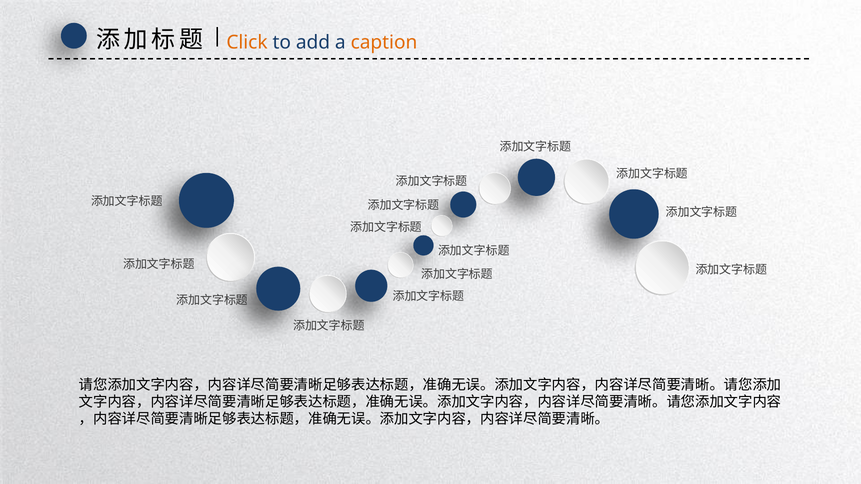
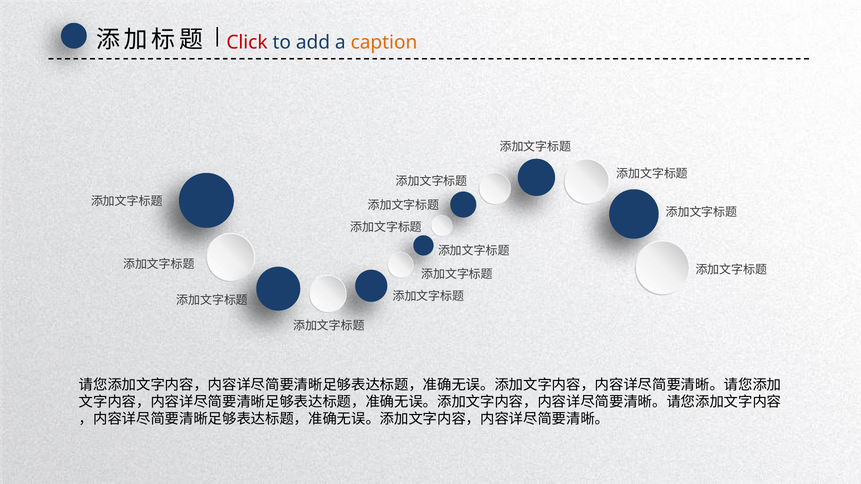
Click colour: orange -> red
